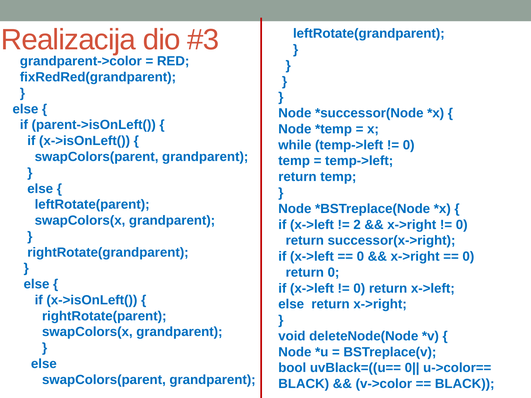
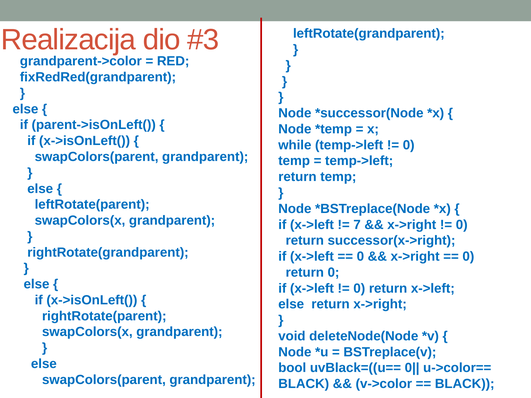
2: 2 -> 7
